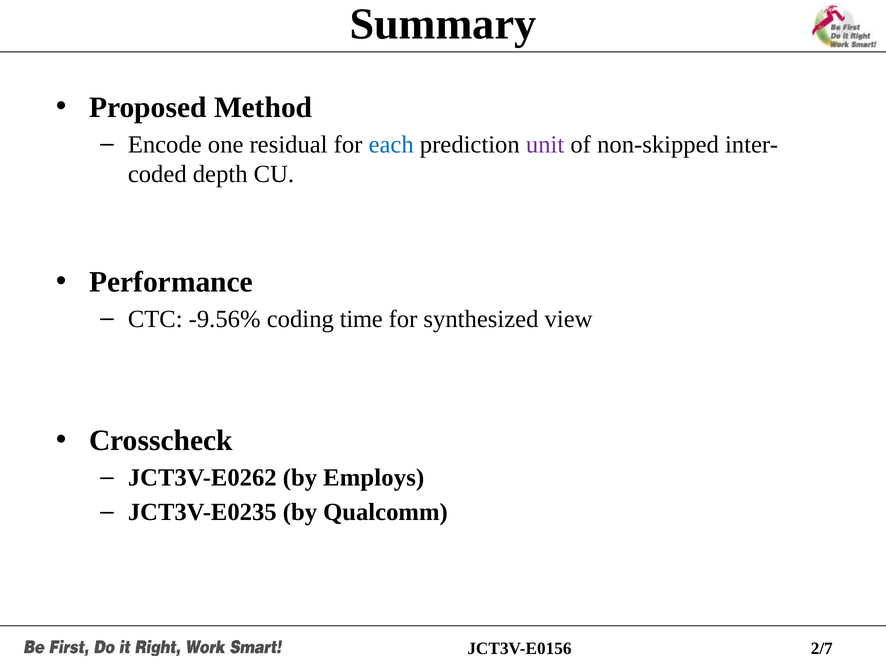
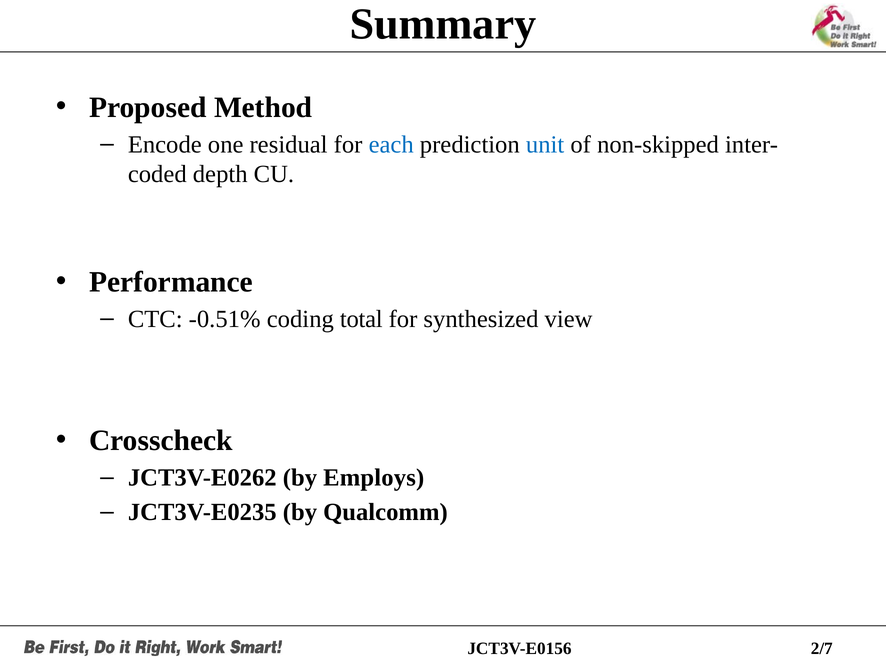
unit colour: purple -> blue
-9.56%: -9.56% -> -0.51%
time: time -> total
